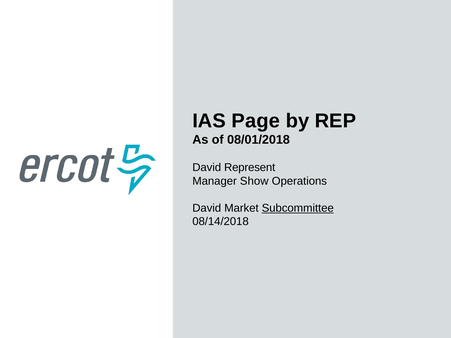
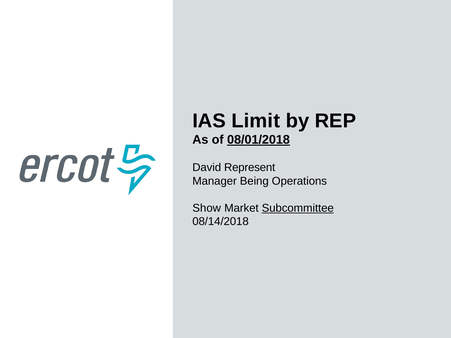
Page: Page -> Limit
08/01/2018 underline: none -> present
Show: Show -> Being
David at (207, 208): David -> Show
